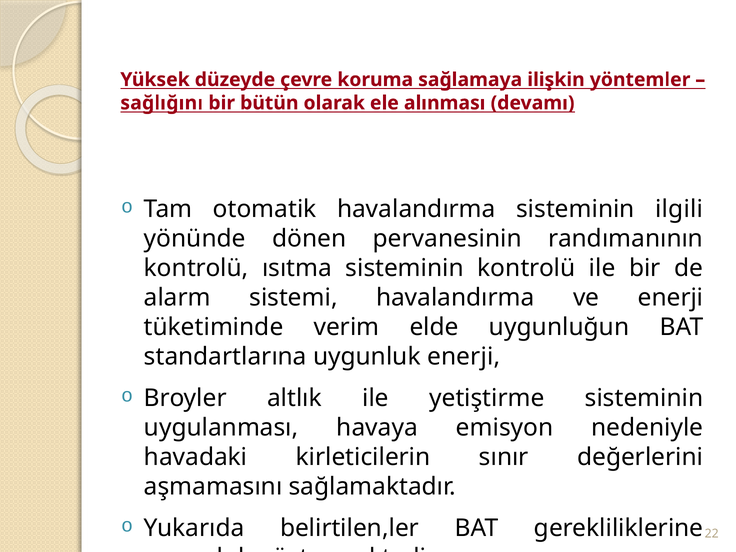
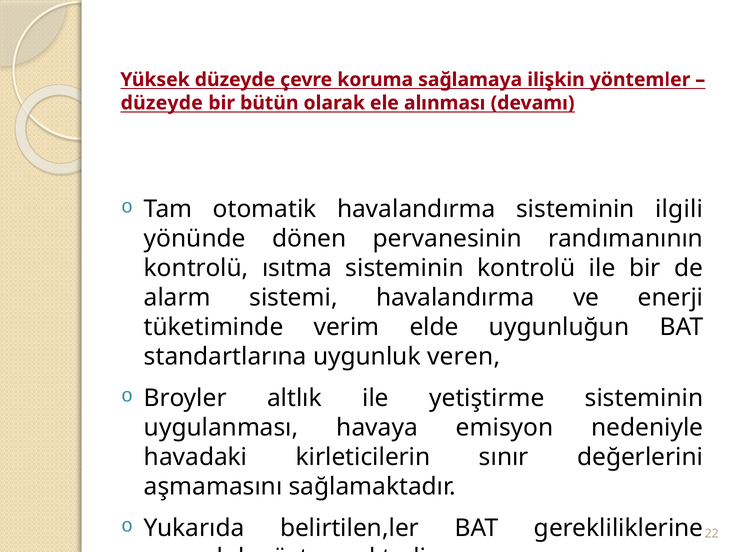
sağlığını at (162, 103): sağlığını -> düzeyde
uygunluk enerji: enerji -> veren
